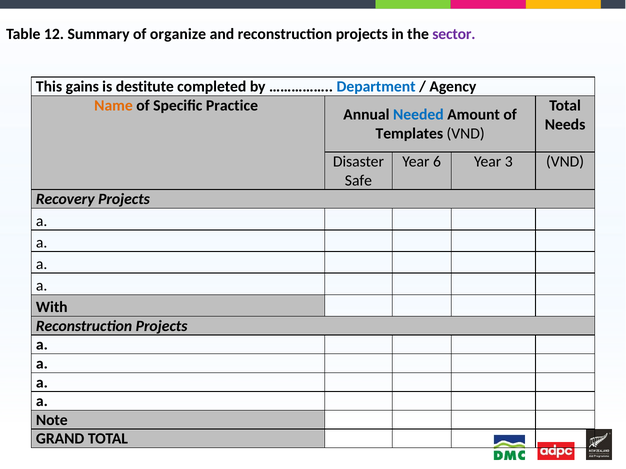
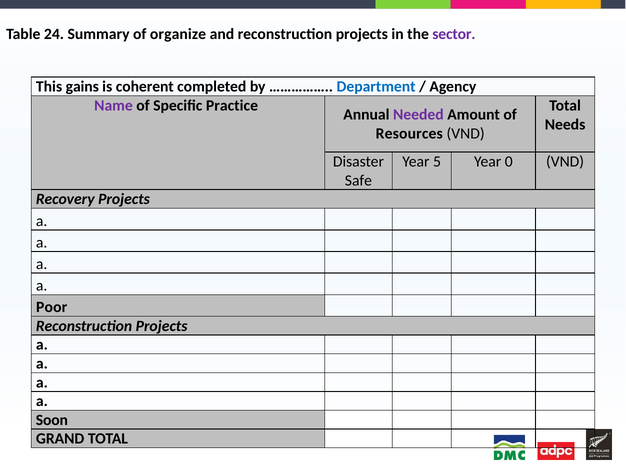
12: 12 -> 24
destitute: destitute -> coherent
Name colour: orange -> purple
Needed colour: blue -> purple
Templates: Templates -> Resources
6: 6 -> 5
3: 3 -> 0
With: With -> Poor
Note: Note -> Soon
